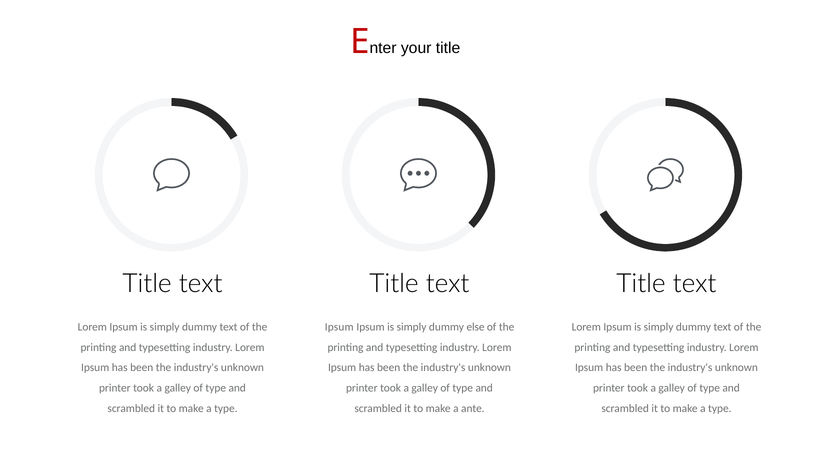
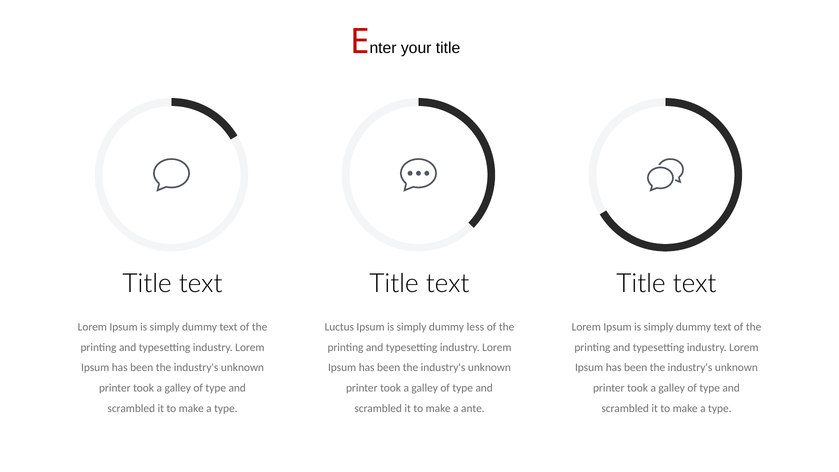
Ipsum at (339, 327): Ipsum -> Luctus
else: else -> less
